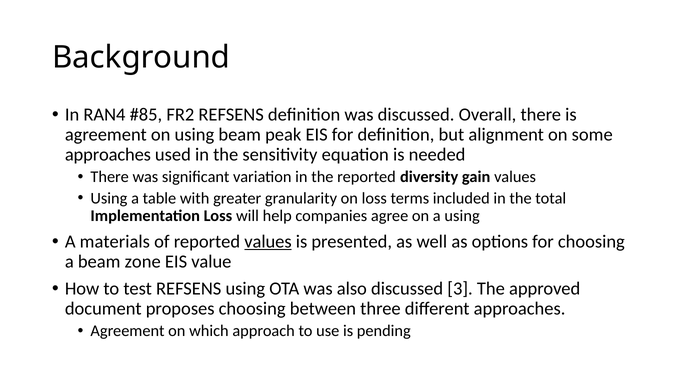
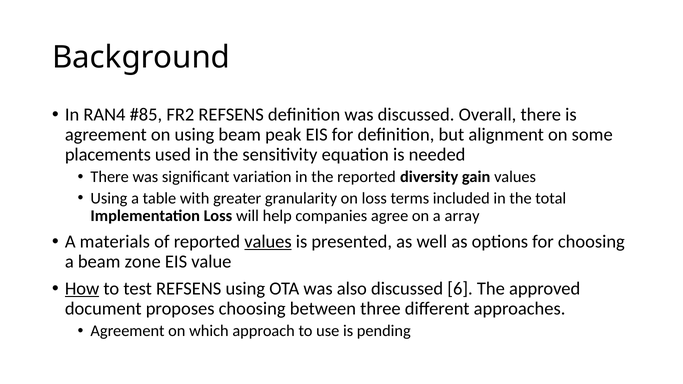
approaches at (108, 155): approaches -> placements
a using: using -> array
How underline: none -> present
3: 3 -> 6
